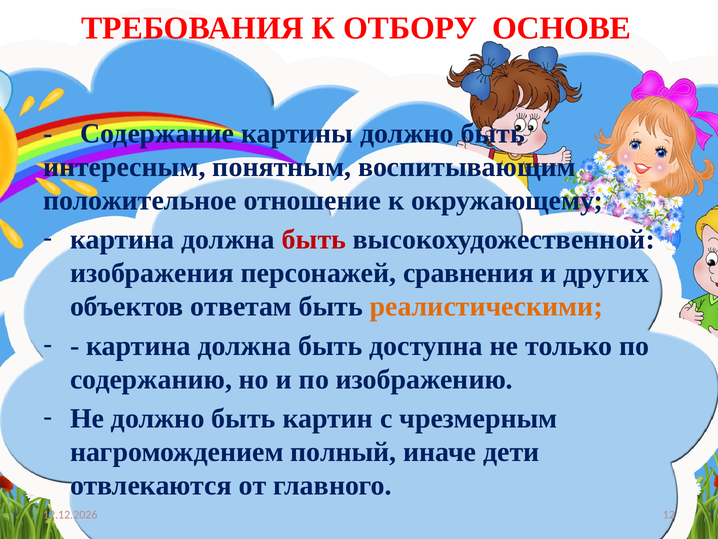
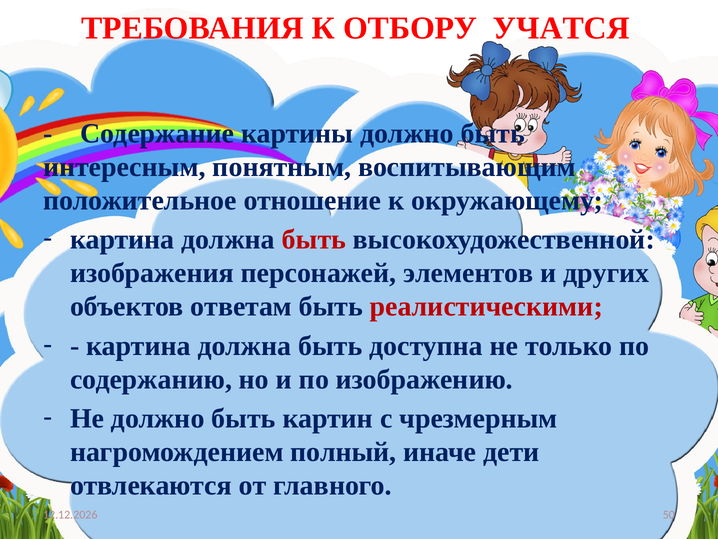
ОСНОВЕ: ОСНОВЕ -> УЧАТСЯ
сравнения: сравнения -> элементов
реалистическими colour: orange -> red
12: 12 -> 50
